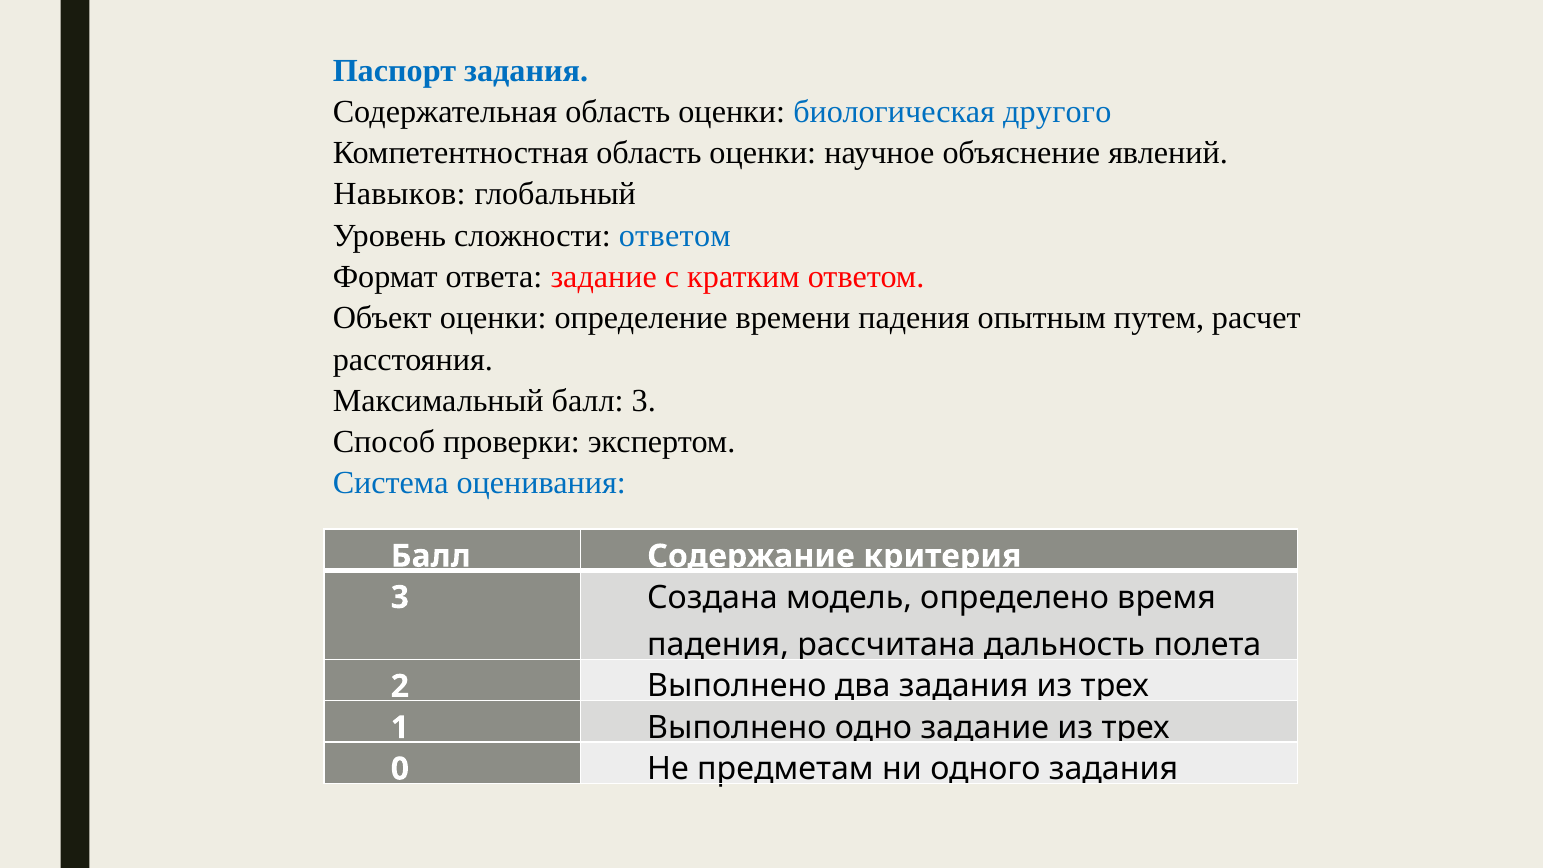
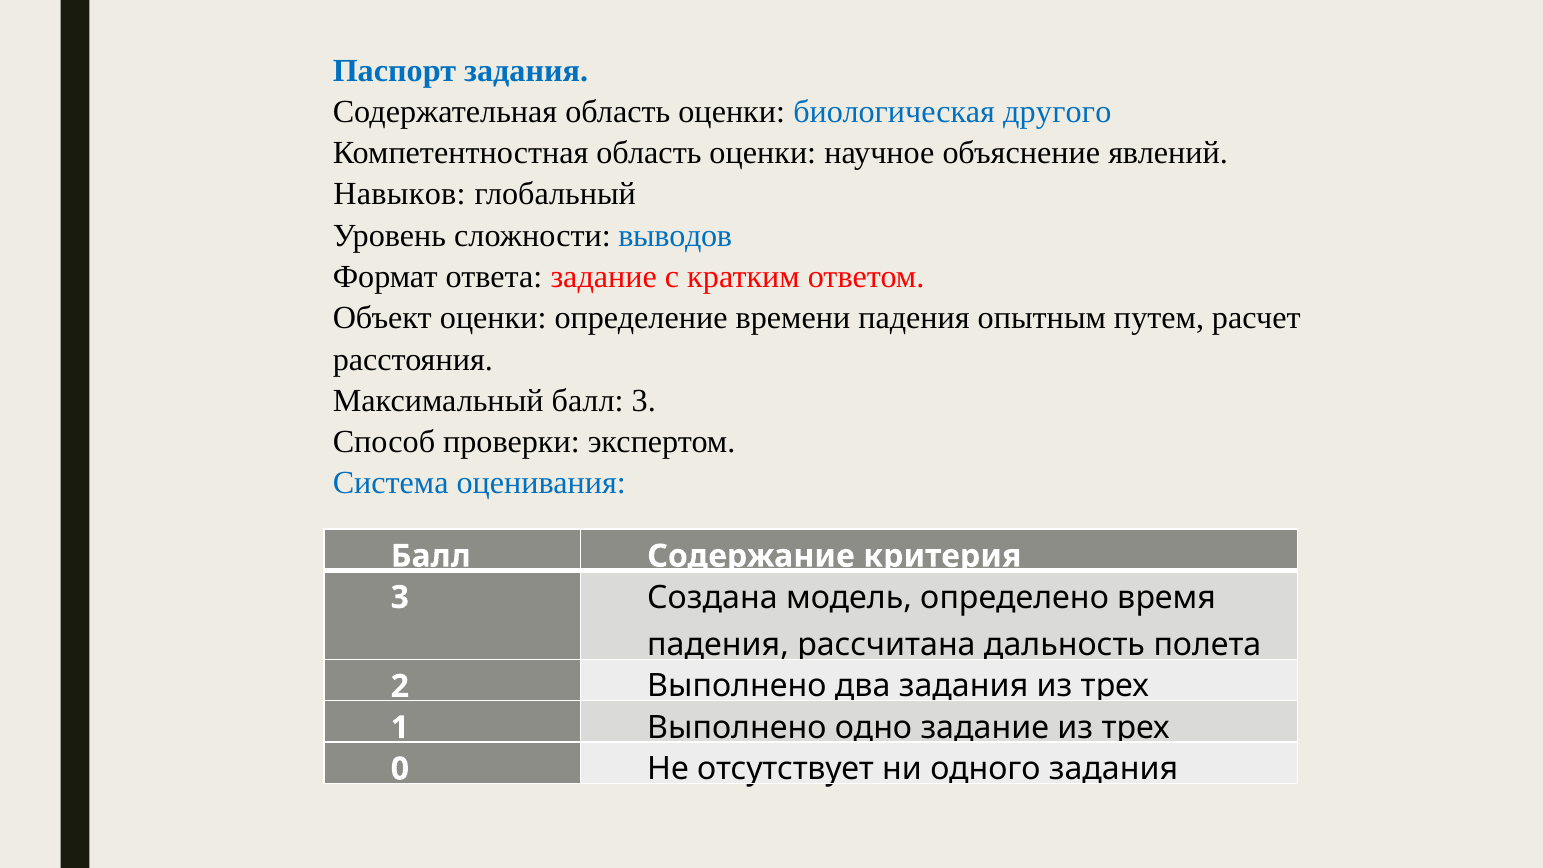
сложности ответом: ответом -> выводов
предметам: предметам -> отсутствует
